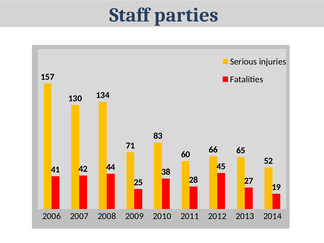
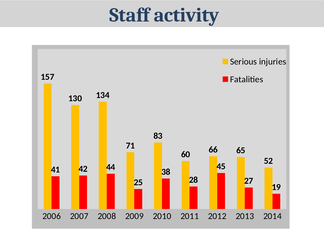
parties: parties -> activity
